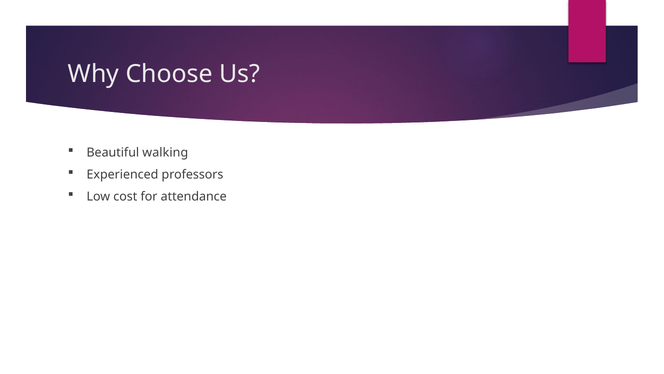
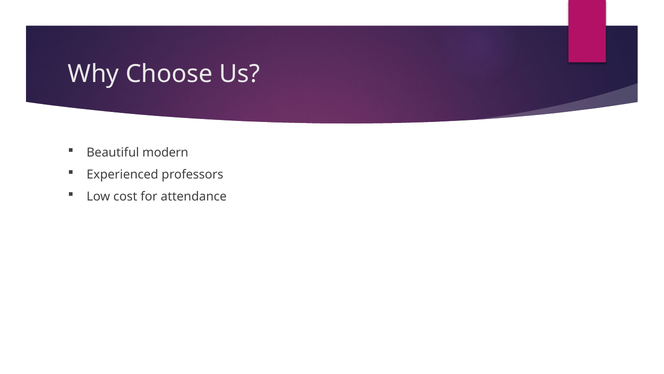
walking: walking -> modern
